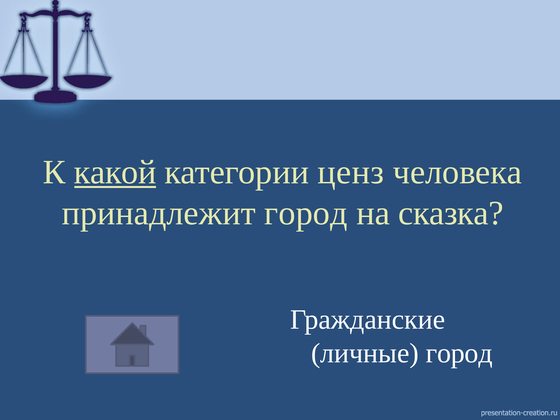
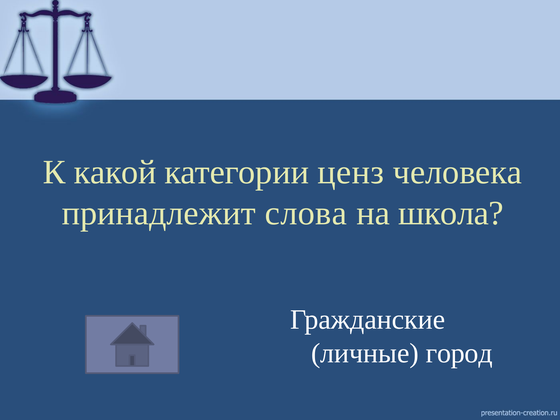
какой underline: present -> none
принадлежит город: город -> слова
сказка: сказка -> школа
